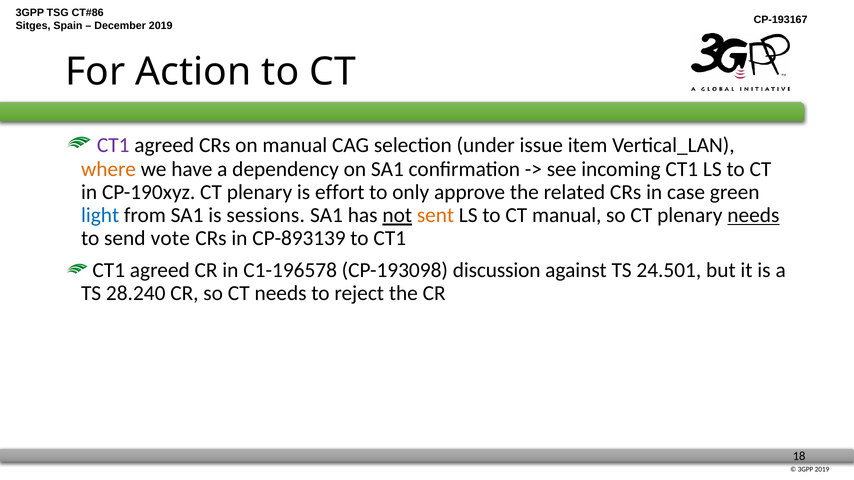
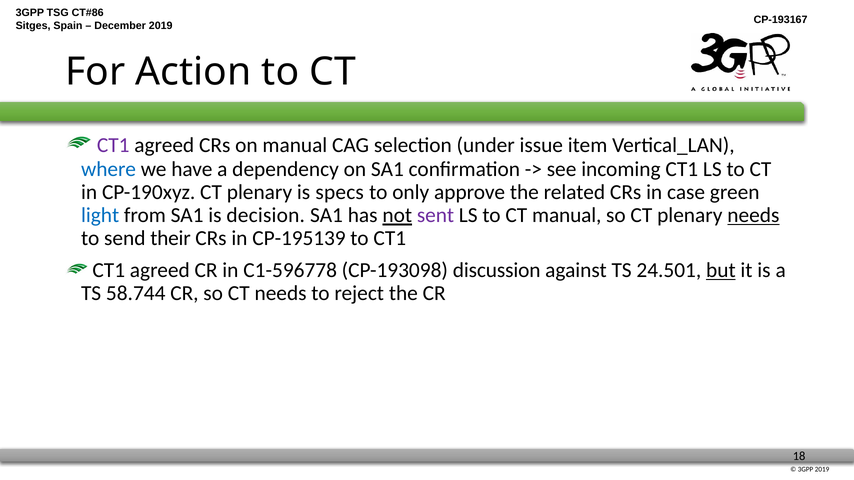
where colour: orange -> blue
effort: effort -> specs
sessions: sessions -> decision
sent colour: orange -> purple
vote: vote -> their
CP-893139: CP-893139 -> CP-195139
C1-196578: C1-196578 -> C1-596778
but underline: none -> present
28.240: 28.240 -> 58.744
